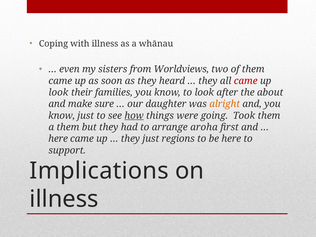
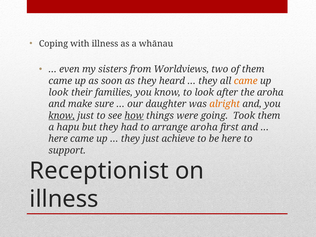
came at (246, 81) colour: red -> orange
the about: about -> aroha
know at (62, 116) underline: none -> present
a them: them -> hapu
regions: regions -> achieve
Implications: Implications -> Receptionist
